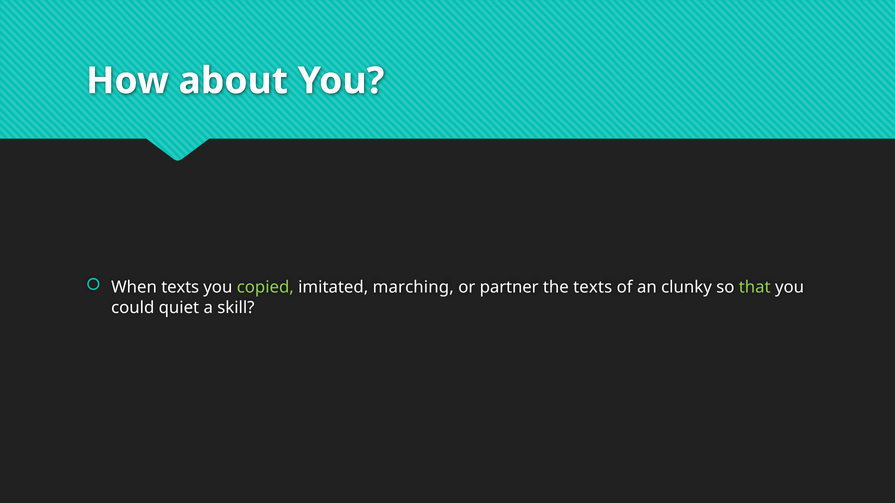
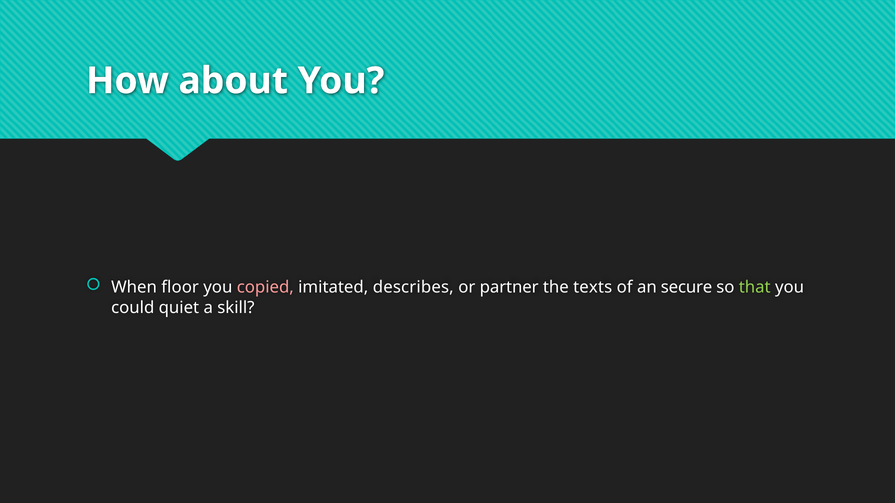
When texts: texts -> floor
copied colour: light green -> pink
marching: marching -> describes
clunky: clunky -> secure
